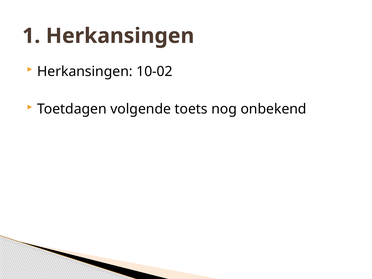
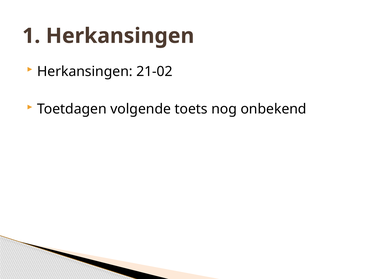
10-02: 10-02 -> 21-02
